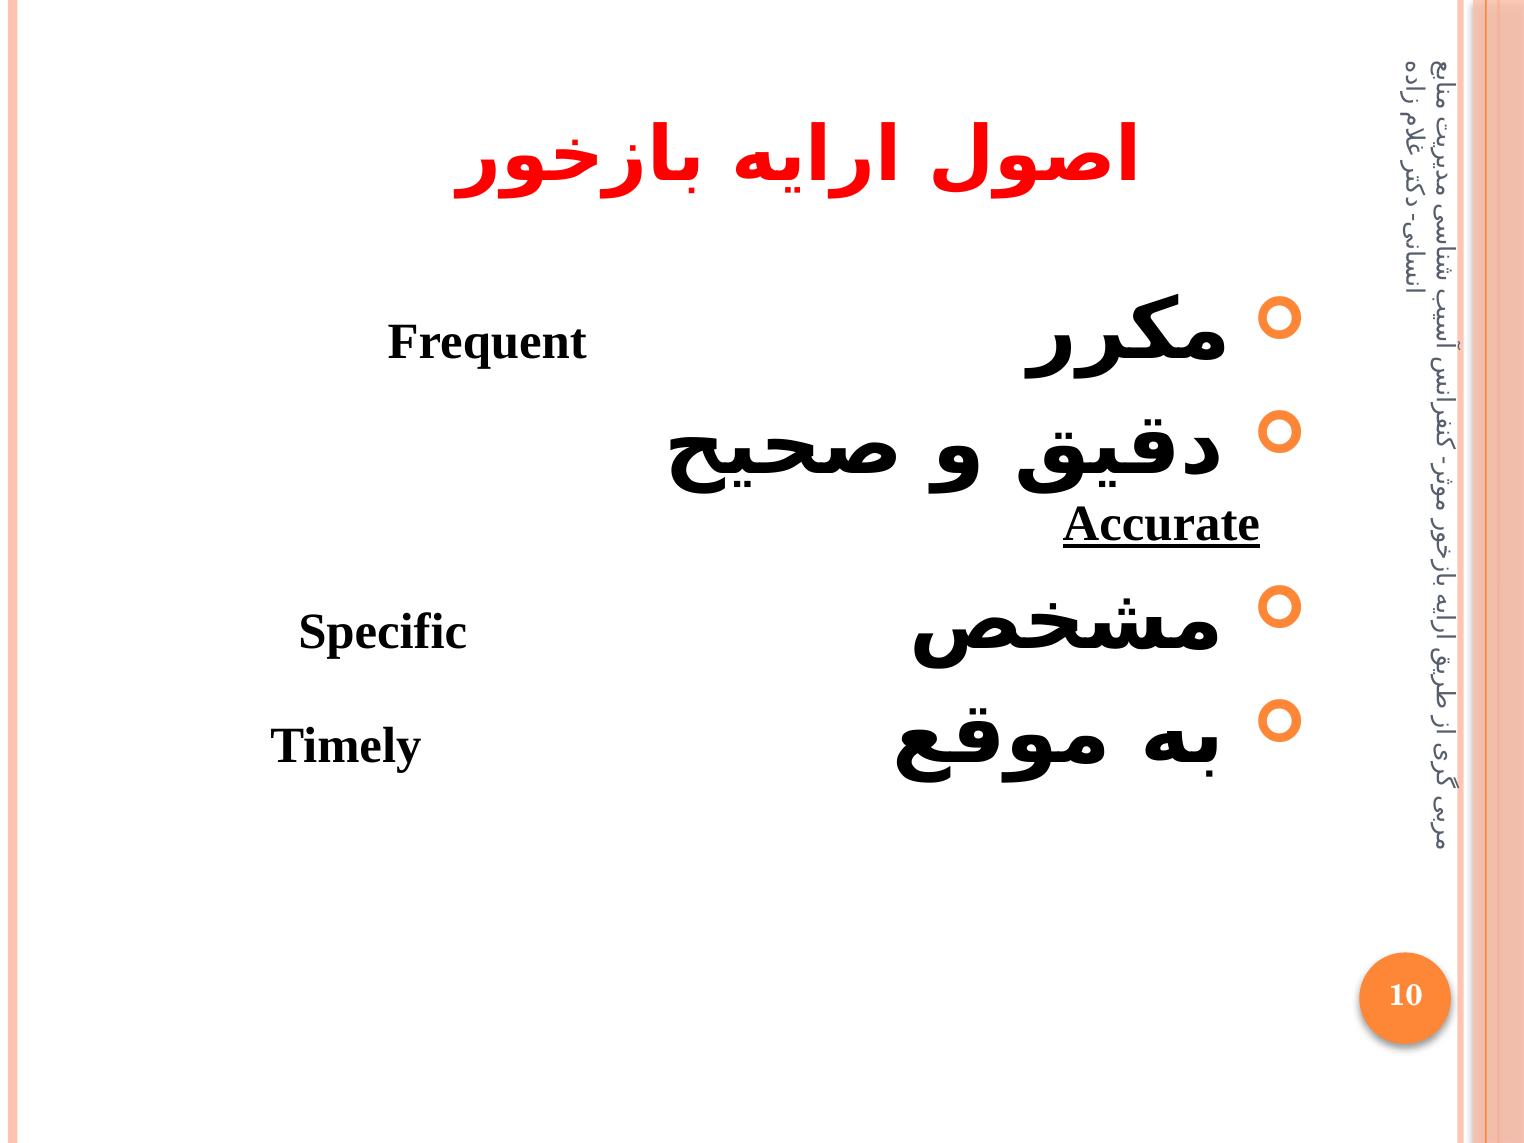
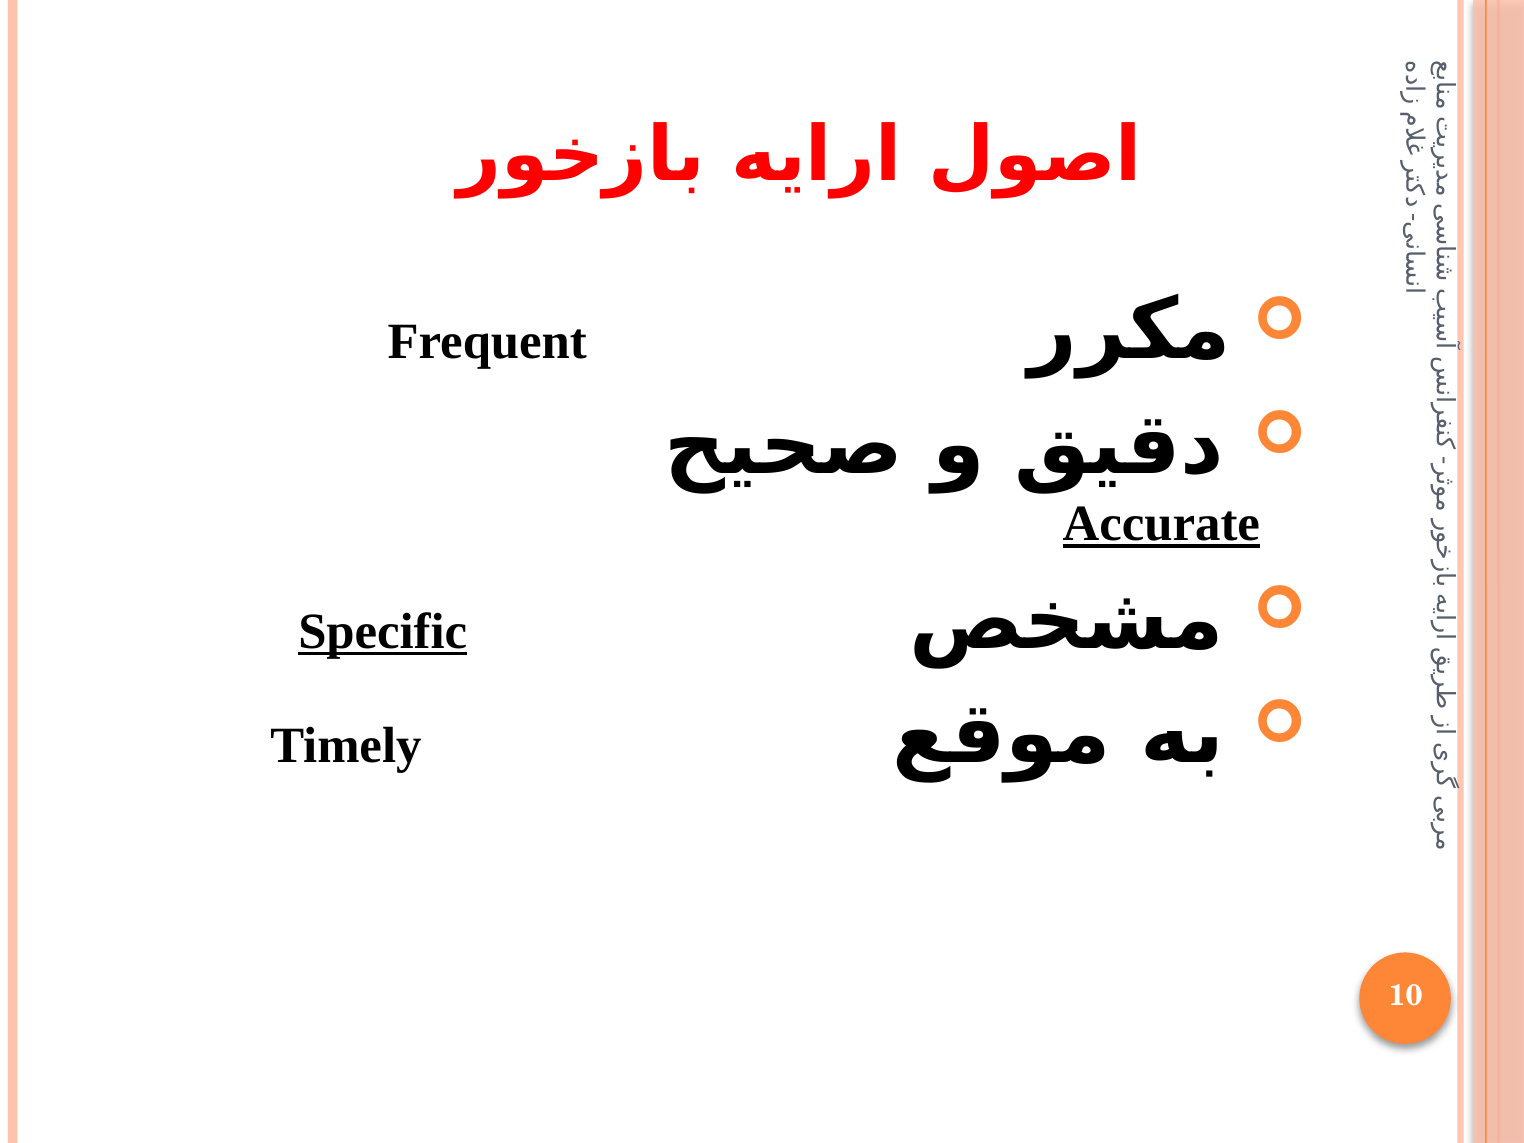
Specific underline: none -> present
